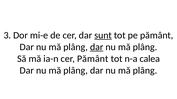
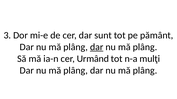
sunt underline: present -> none
cer Pământ: Pământ -> Urmând
calea: calea -> mulţi
